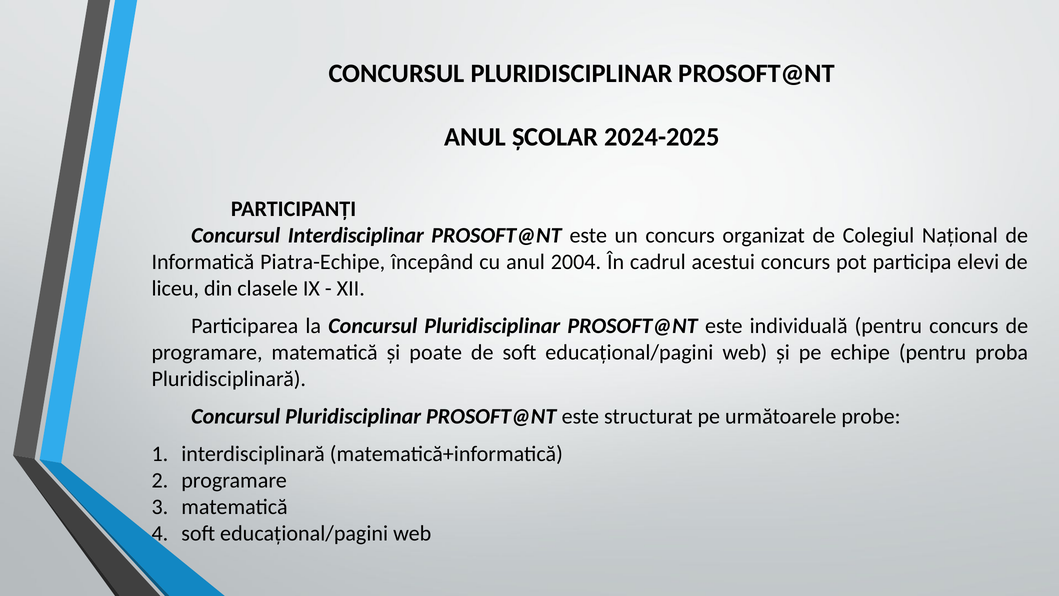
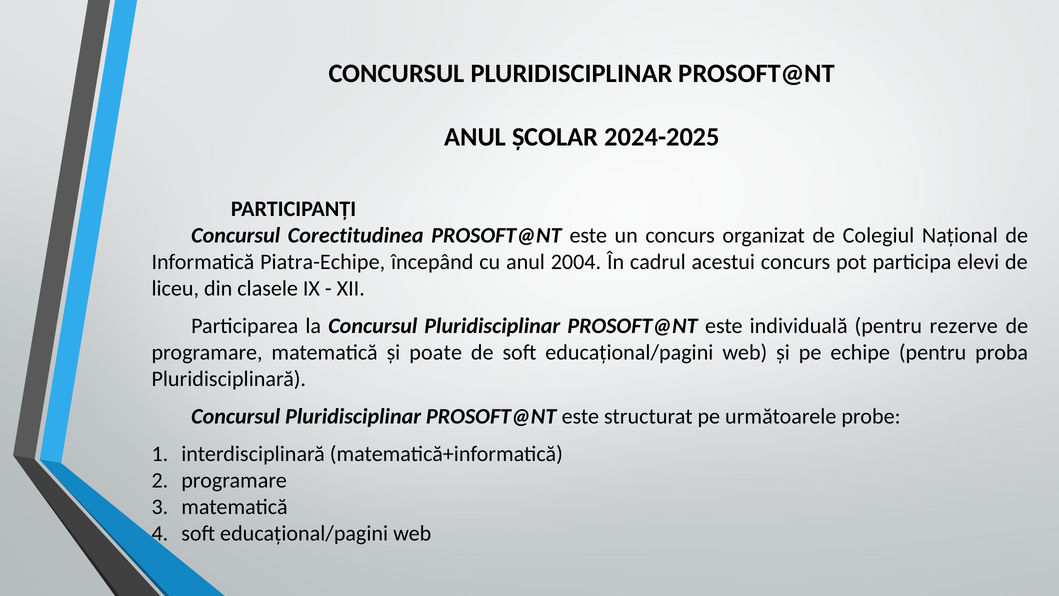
Interdisciplinar: Interdisciplinar -> Corectitudinea
pentru concurs: concurs -> rezerve
